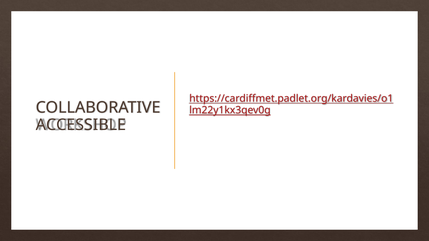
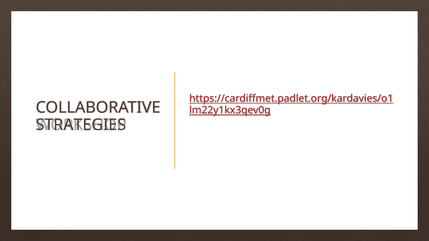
ACCESSIBLE: ACCESSIBLE -> STRATEGIES
